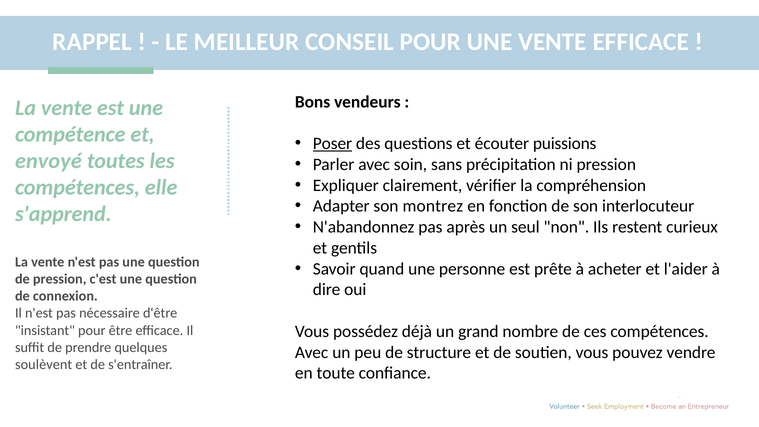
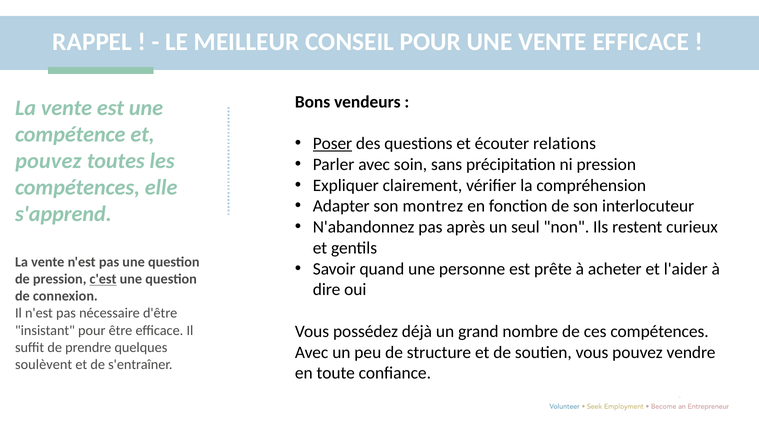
puissions: puissions -> relations
envoyé at (48, 161): envoyé -> pouvez
c'est underline: none -> present
